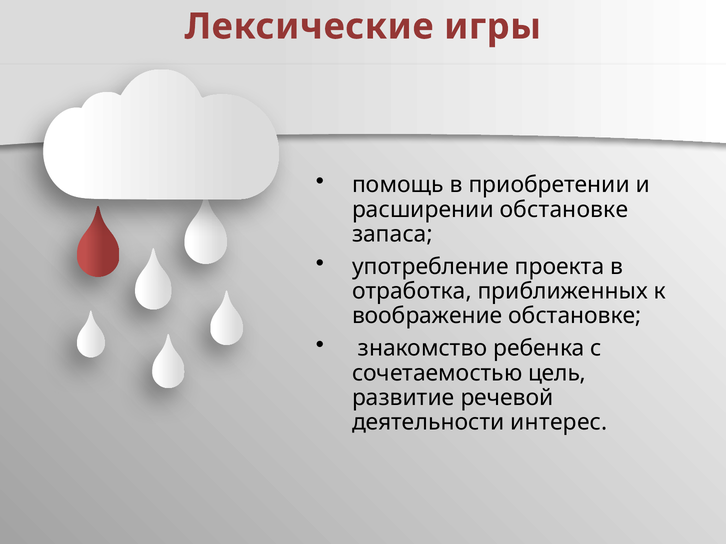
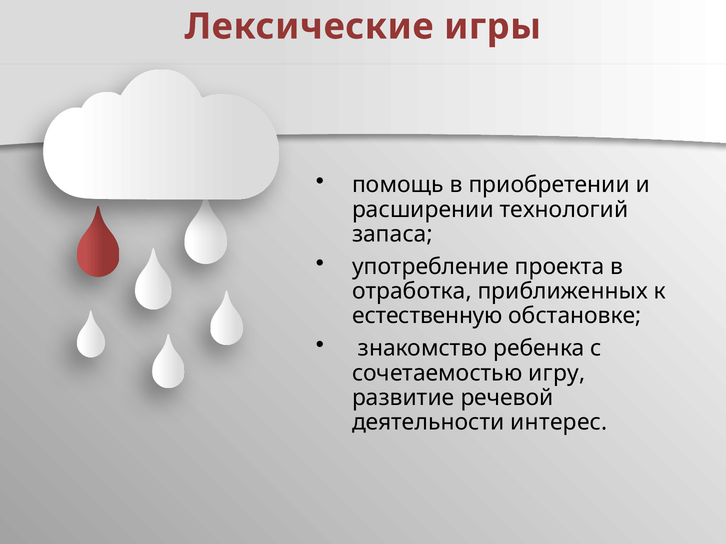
расширении обстановке: обстановке -> технологий
воображение: воображение -> естественную
цель: цель -> игру
